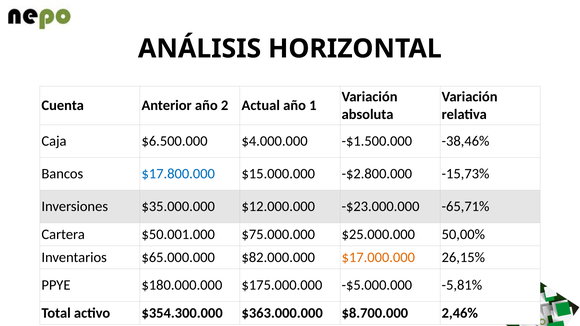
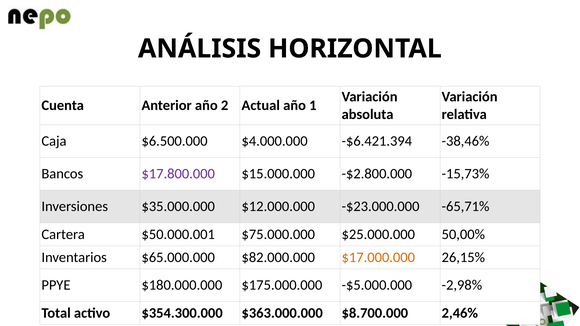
-$1.500.000: -$1.500.000 -> -$6.421.394
$17.800.000 colour: blue -> purple
$50.001.000: $50.001.000 -> $50.000.001
-5,81%: -5,81% -> -2,98%
